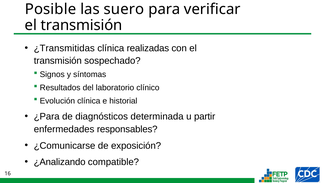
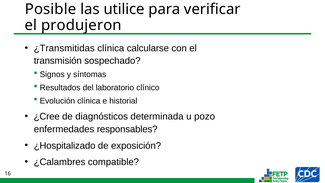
suero: suero -> utilice
transmisión at (82, 25): transmisión -> produjeron
realizadas: realizadas -> calcularse
¿Para: ¿Para -> ¿Cree
partir: partir -> pozo
¿Comunicarse: ¿Comunicarse -> ¿Hospitalizado
¿Analizando: ¿Analizando -> ¿Calambres
